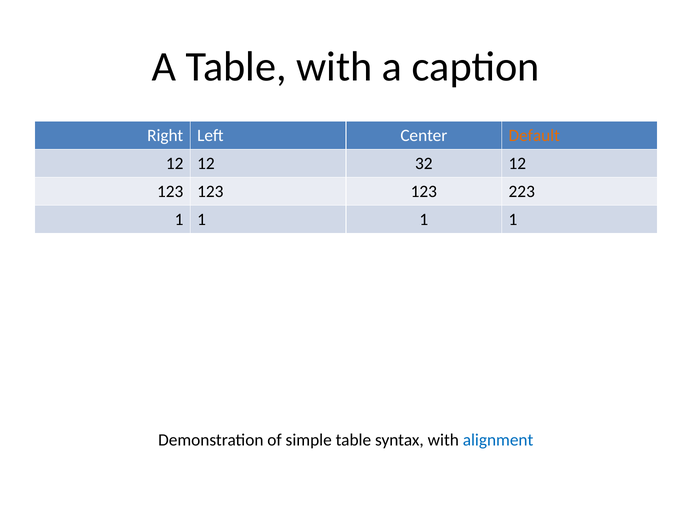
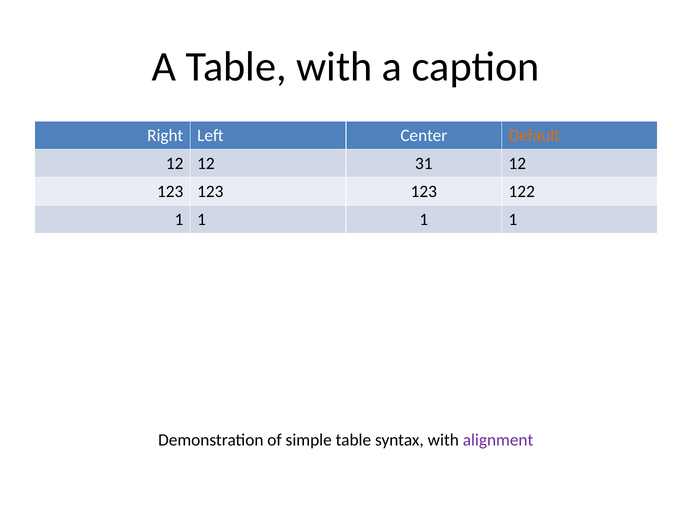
32: 32 -> 31
223: 223 -> 122
alignment colour: blue -> purple
